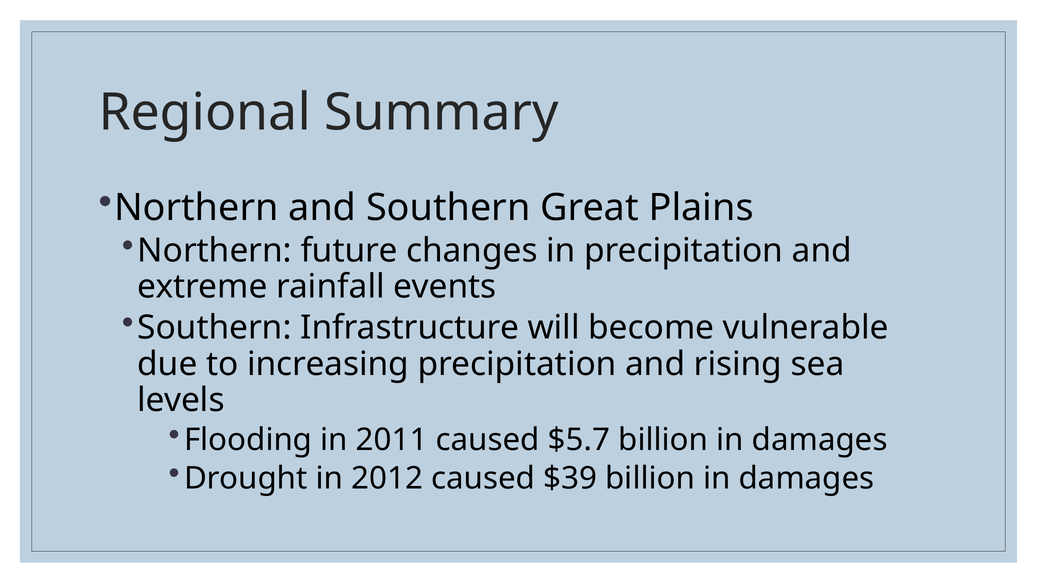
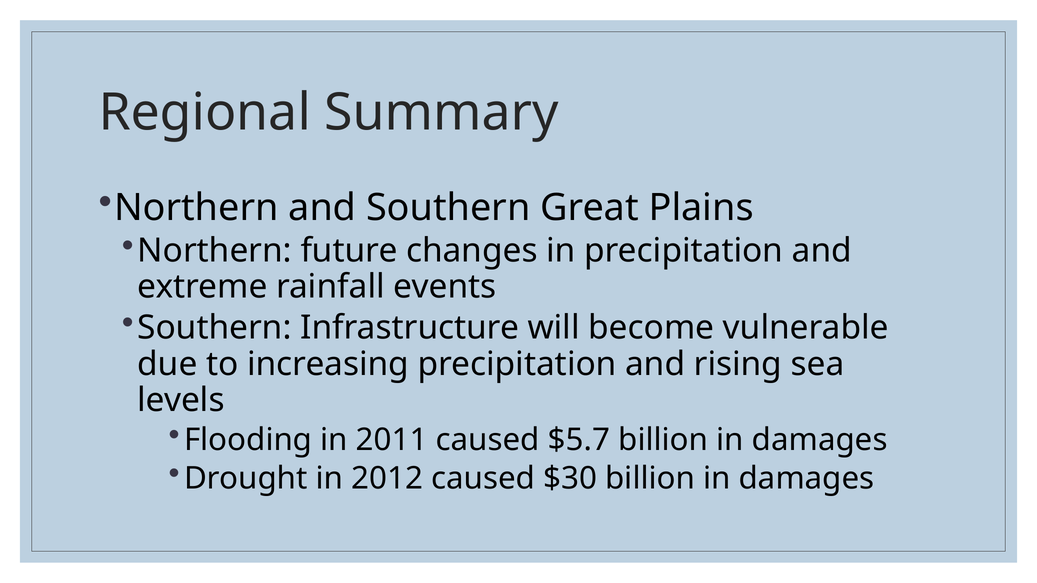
$39: $39 -> $30
